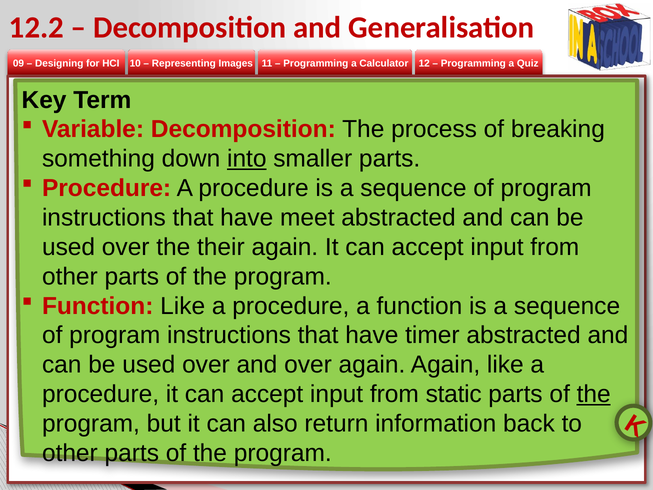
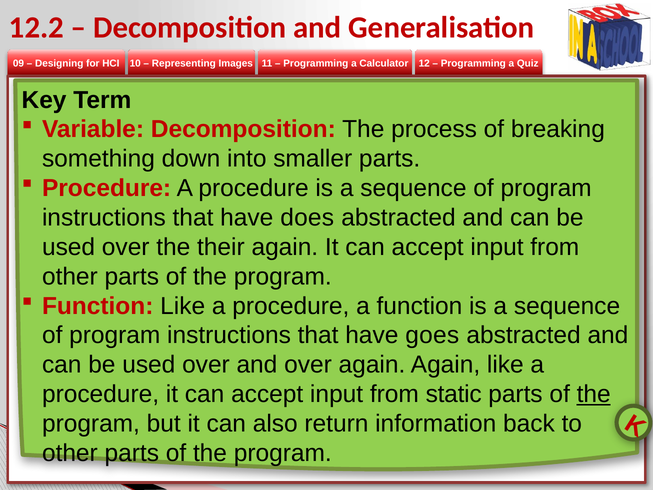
into underline: present -> none
meet: meet -> does
timer: timer -> goes
